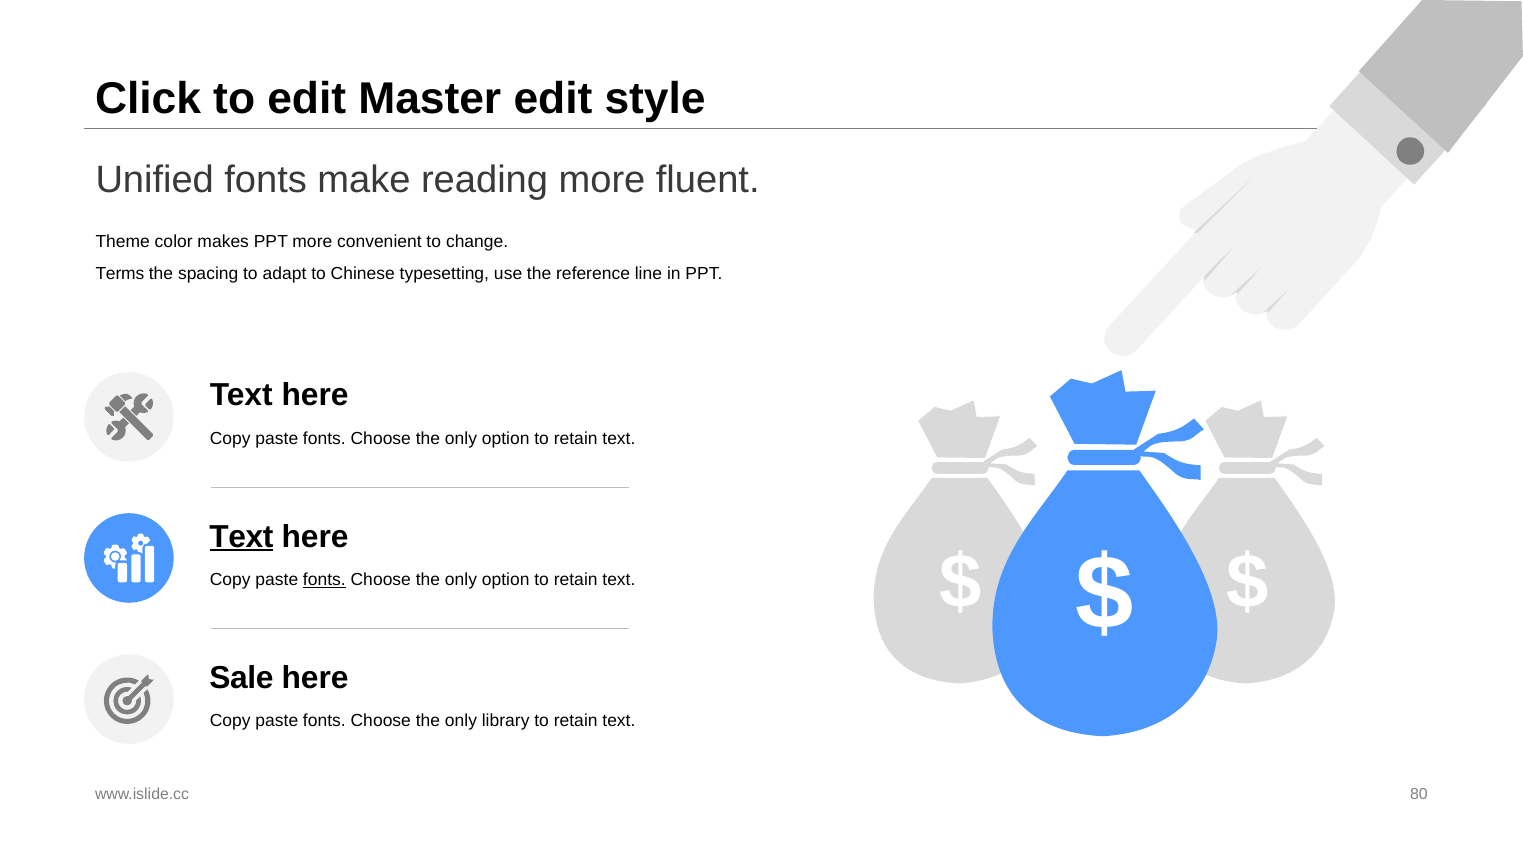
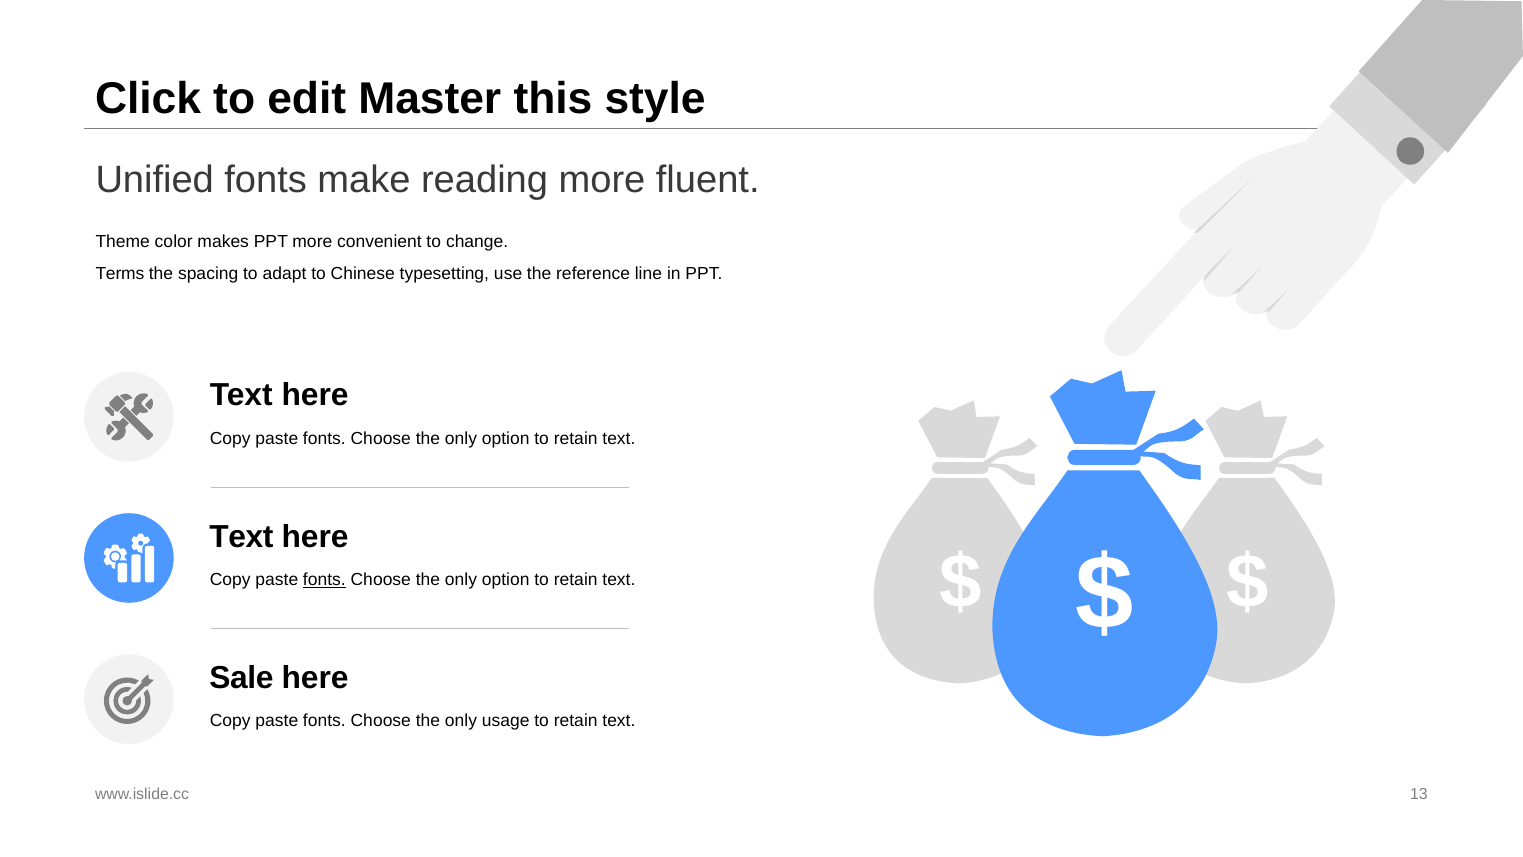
Master edit: edit -> this
Text at (241, 536) underline: present -> none
library: library -> usage
80: 80 -> 13
